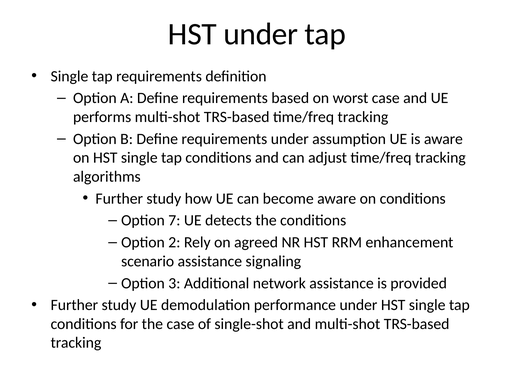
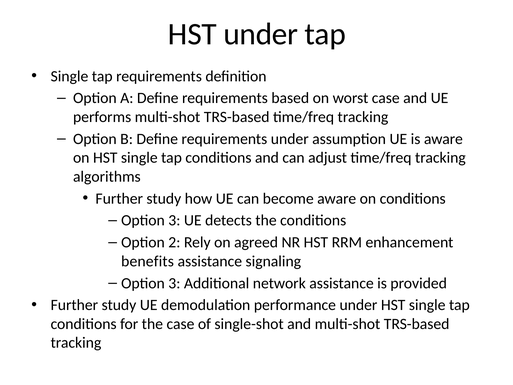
7 at (174, 220): 7 -> 3
scenario: scenario -> benefits
